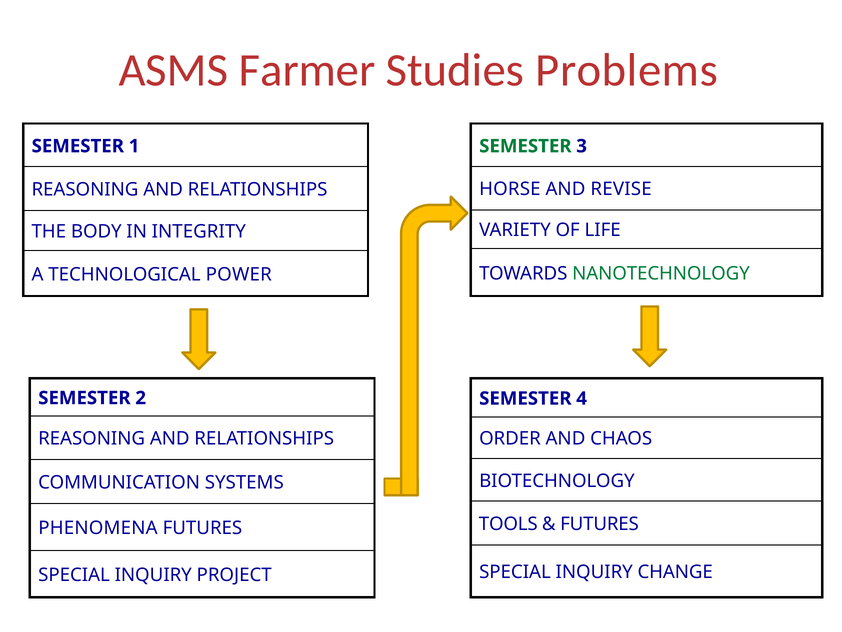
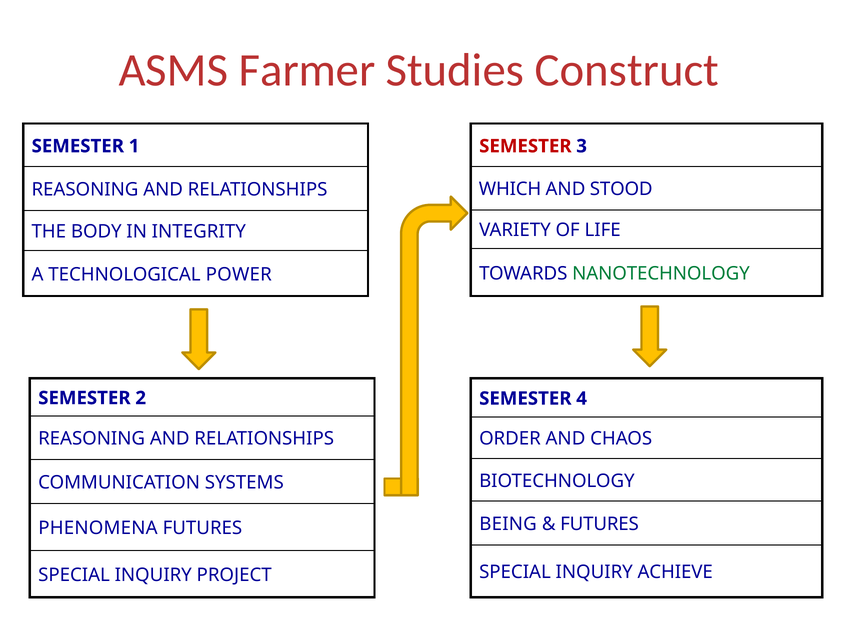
Problems: Problems -> Construct
SEMESTER at (525, 146) colour: green -> red
HORSE: HORSE -> WHICH
REVISE: REVISE -> STOOD
TOOLS: TOOLS -> BEING
CHANGE: CHANGE -> ACHIEVE
